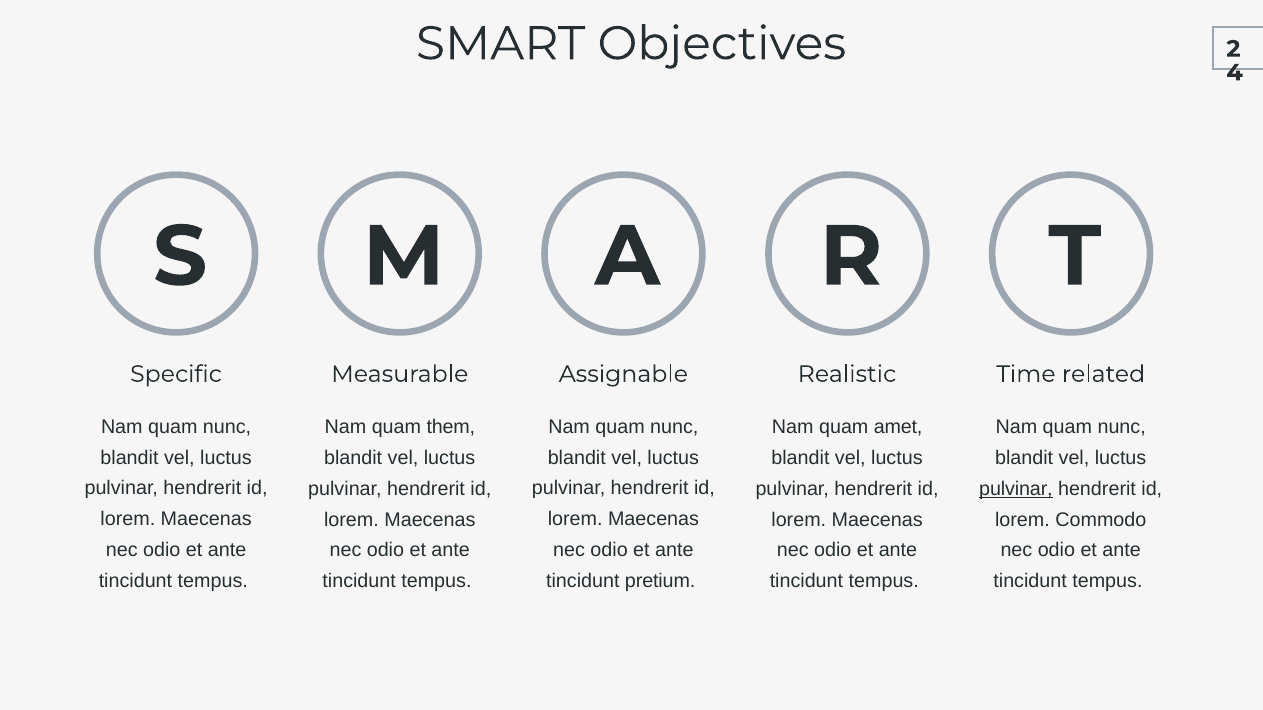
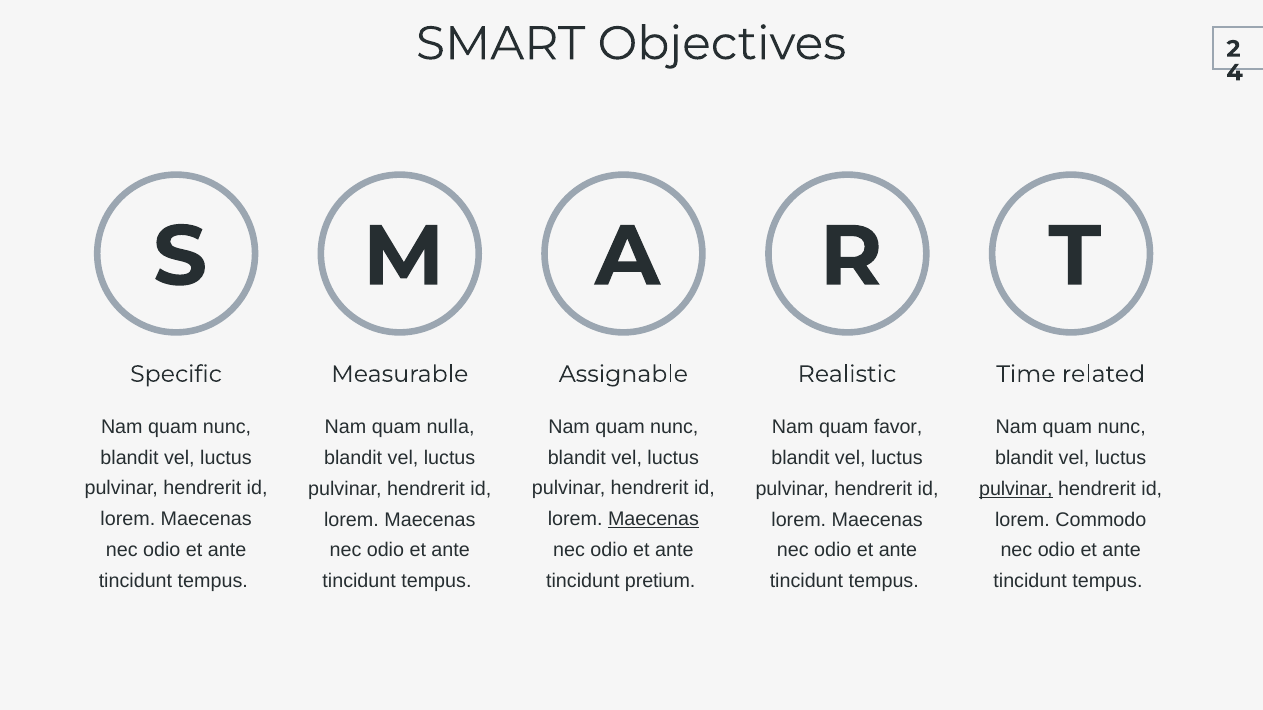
them: them -> nulla
amet: amet -> favor
Maecenas at (654, 520) underline: none -> present
